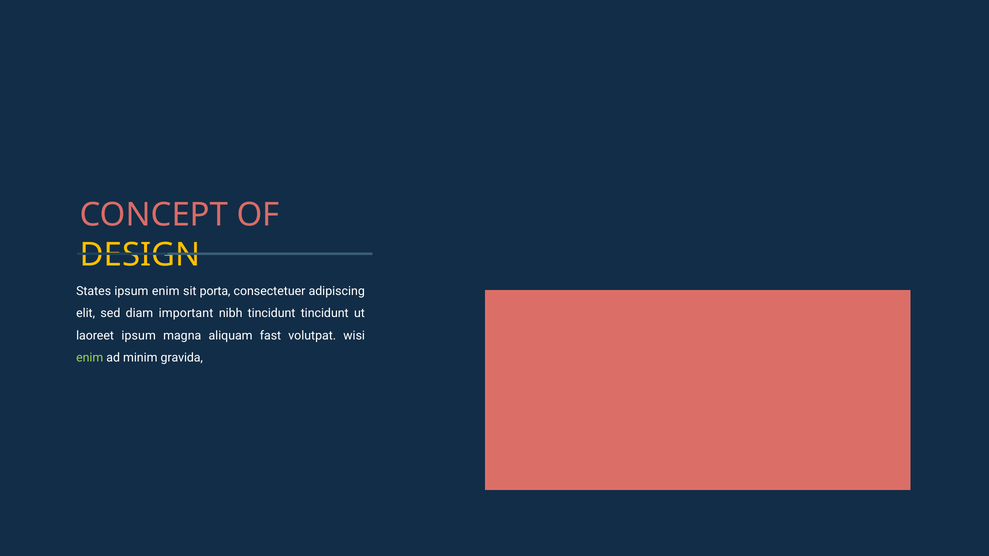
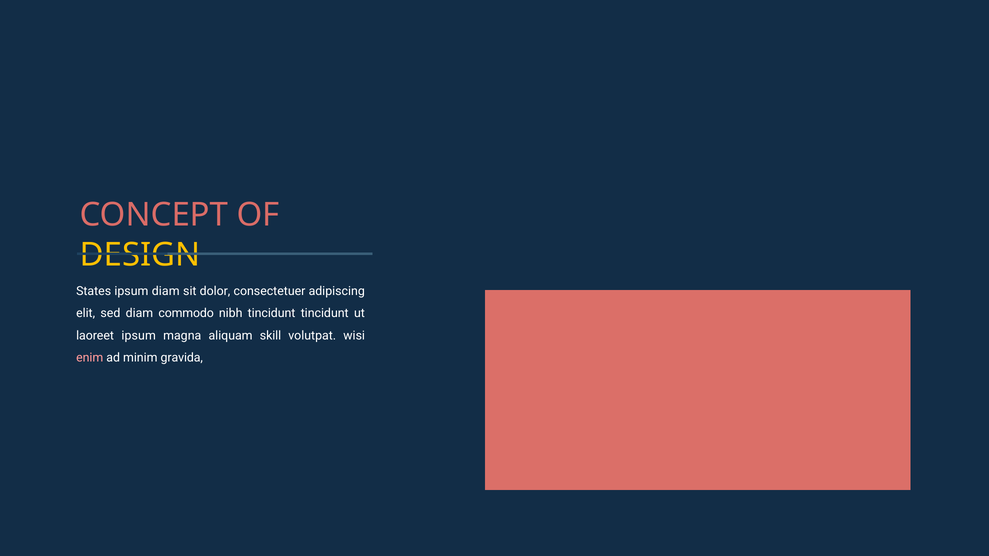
ipsum enim: enim -> diam
porta: porta -> dolor
important: important -> commodo
fast: fast -> skill
enim at (90, 358) colour: light green -> pink
